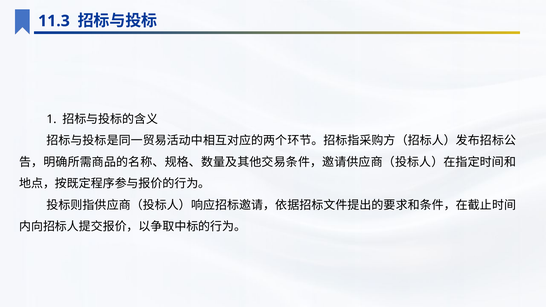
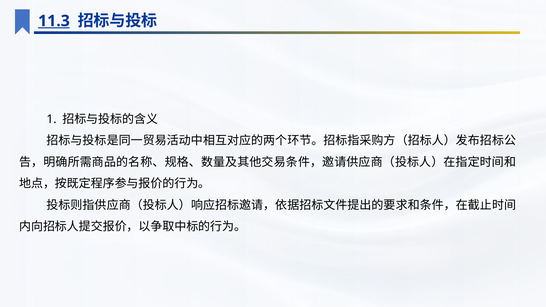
11.3 underline: none -> present
